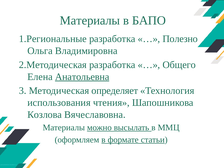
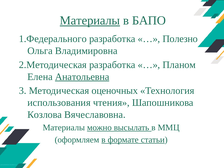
Материалы at (90, 21) underline: none -> present
1.Региональные: 1.Региональные -> 1.Федерального
Общего: Общего -> Планом
определяет: определяет -> оценочных
